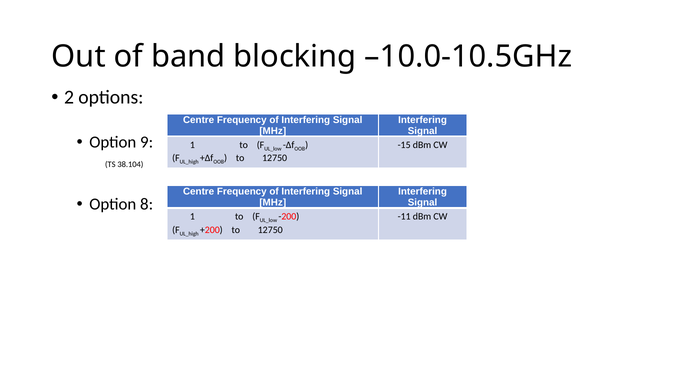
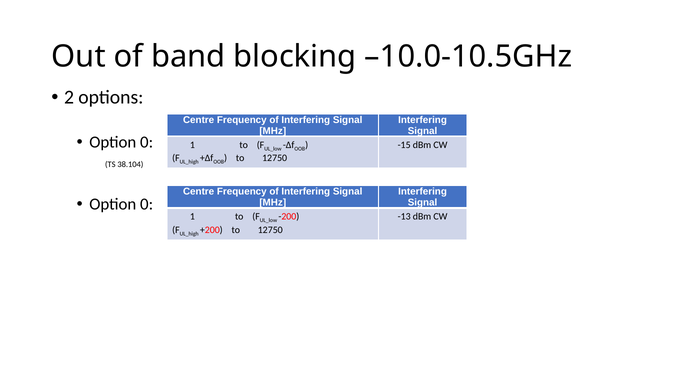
9 at (147, 142): 9 -> 0
8 at (147, 204): 8 -> 0
-11: -11 -> -13
